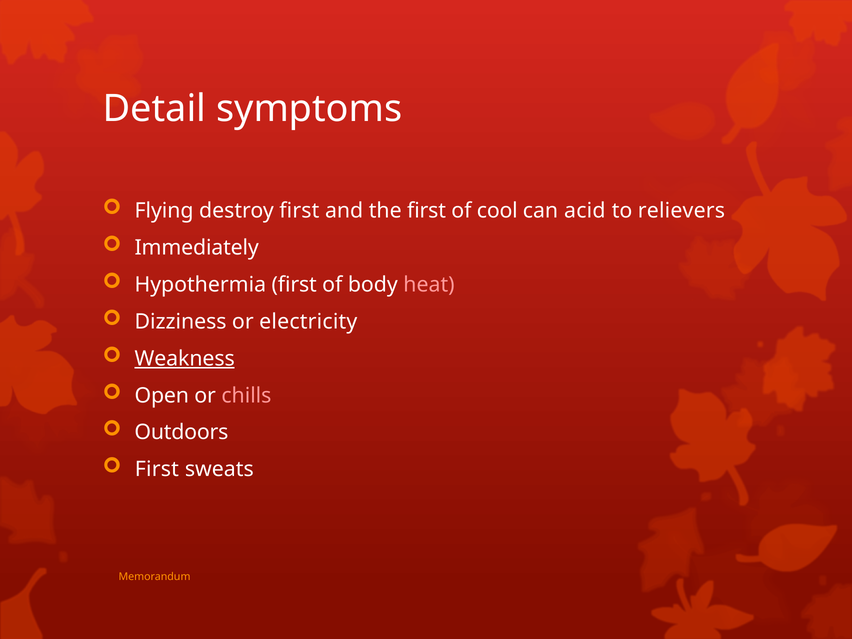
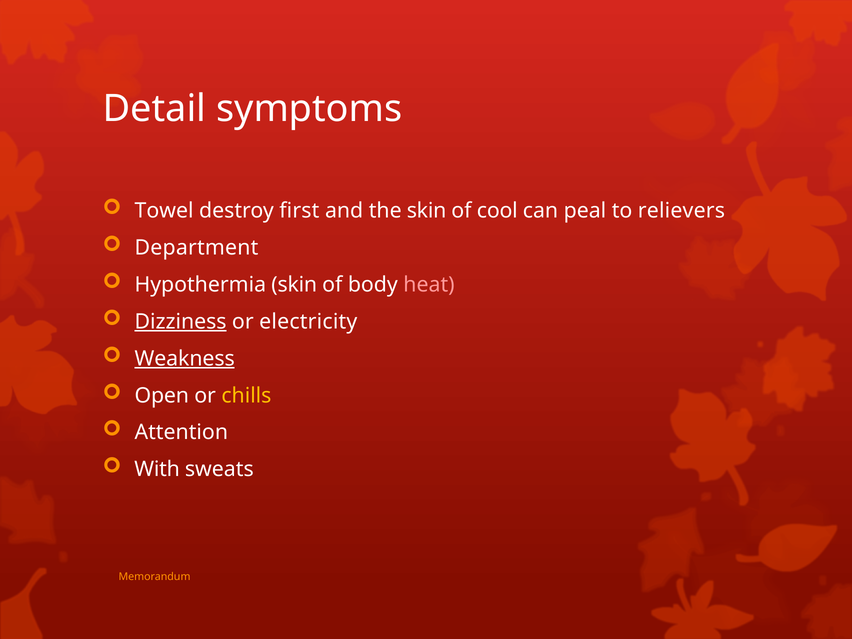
Flying: Flying -> Towel
the first: first -> skin
acid: acid -> peal
Immediately: Immediately -> Department
Hypothermia first: first -> skin
Dizziness underline: none -> present
chills colour: pink -> yellow
Outdoors: Outdoors -> Attention
First at (157, 469): First -> With
